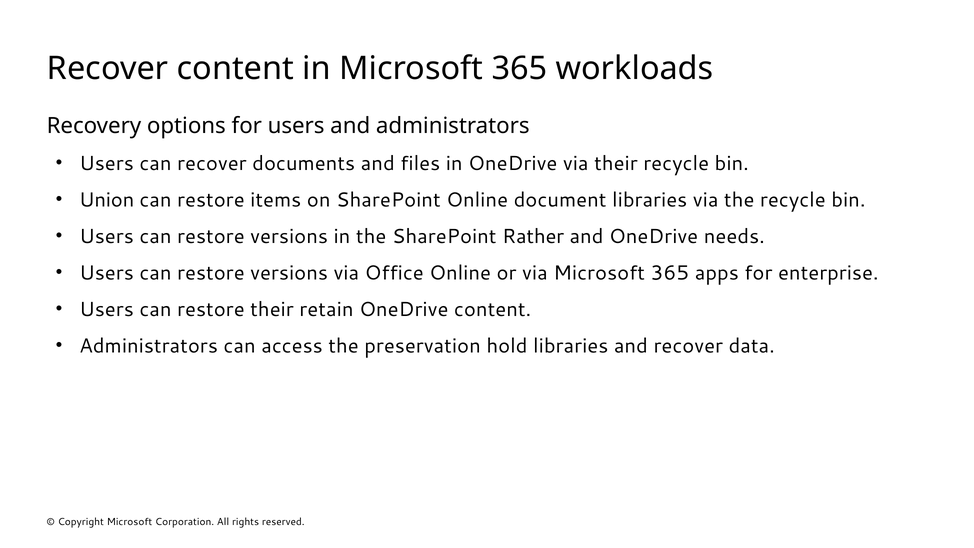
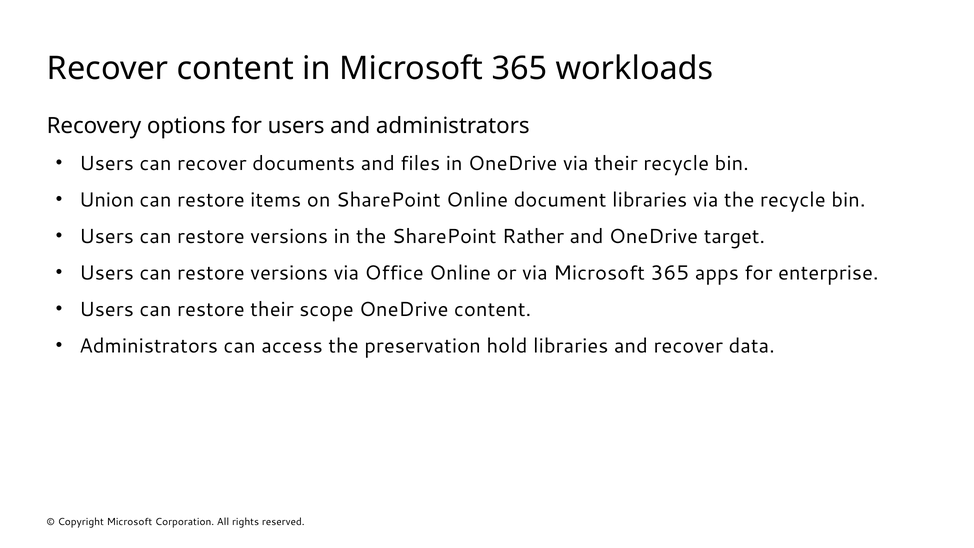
needs: needs -> target
retain: retain -> scope
